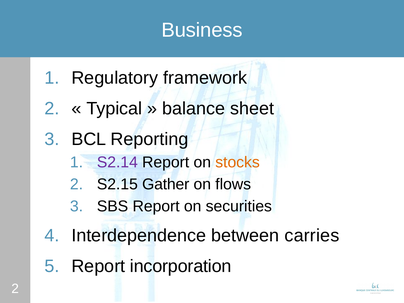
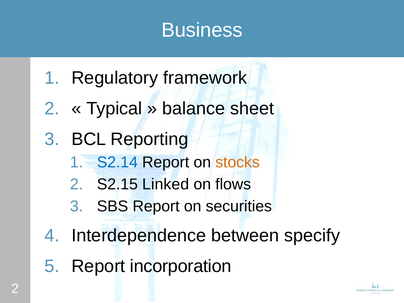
S2.14 colour: purple -> blue
Gather: Gather -> Linked
carries: carries -> specify
